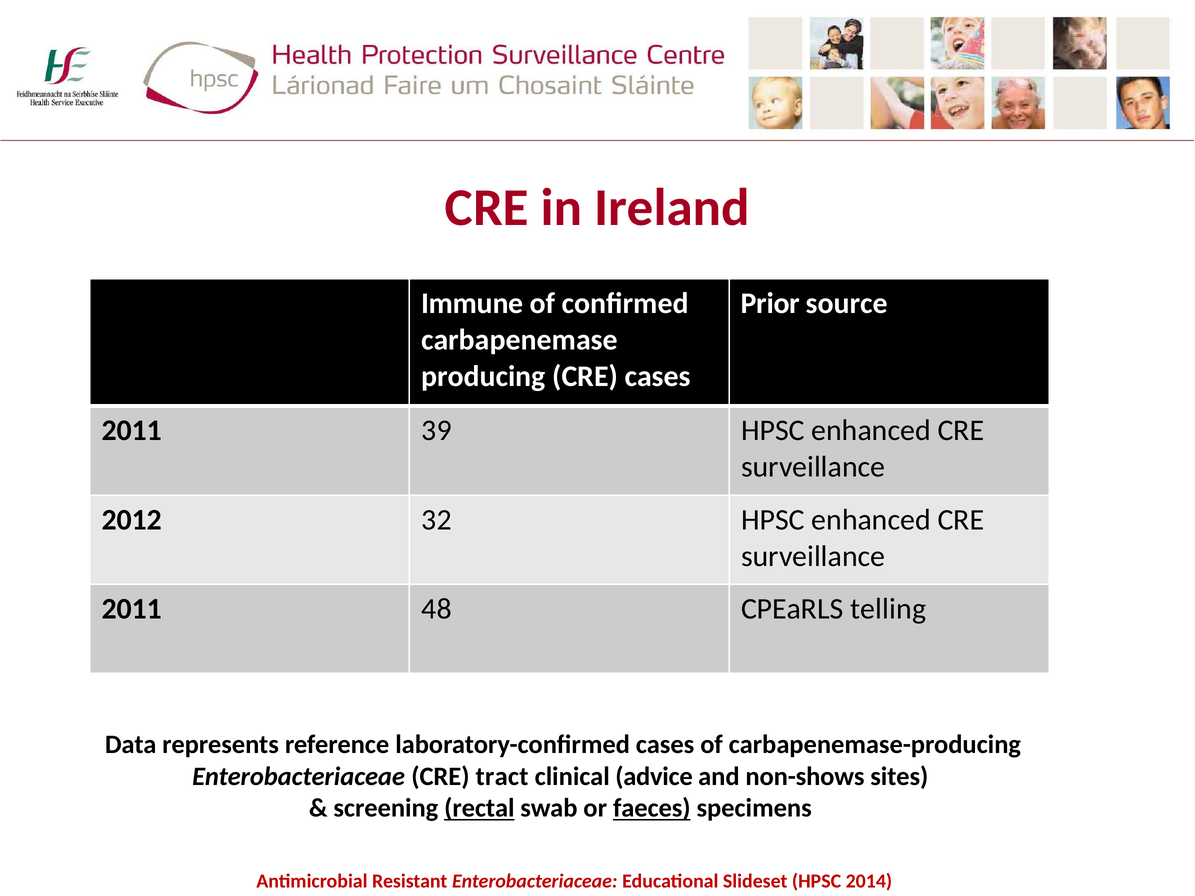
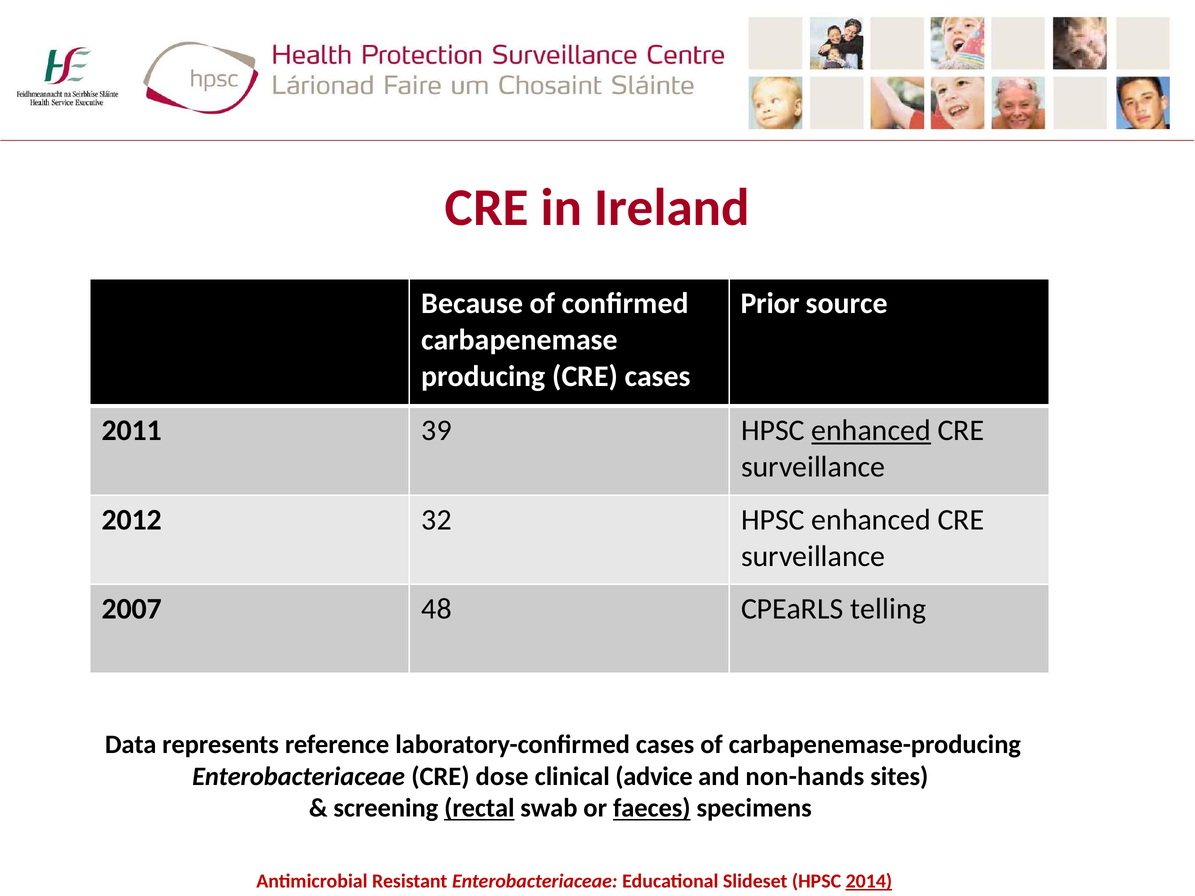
Immune: Immune -> Because
enhanced at (871, 431) underline: none -> present
2011 at (132, 609): 2011 -> 2007
tract: tract -> dose
non-shows: non-shows -> non-hands
2014 underline: none -> present
